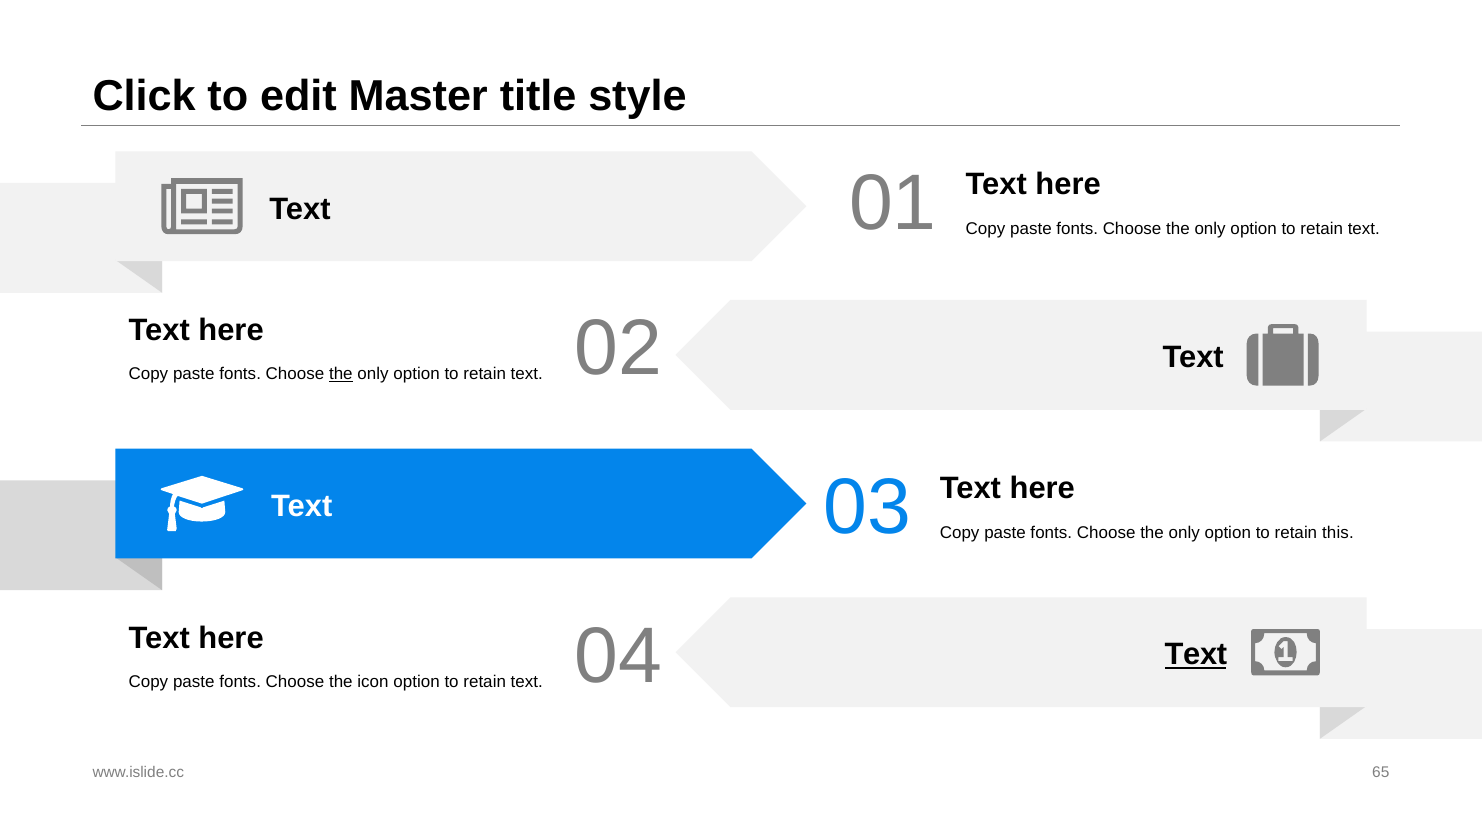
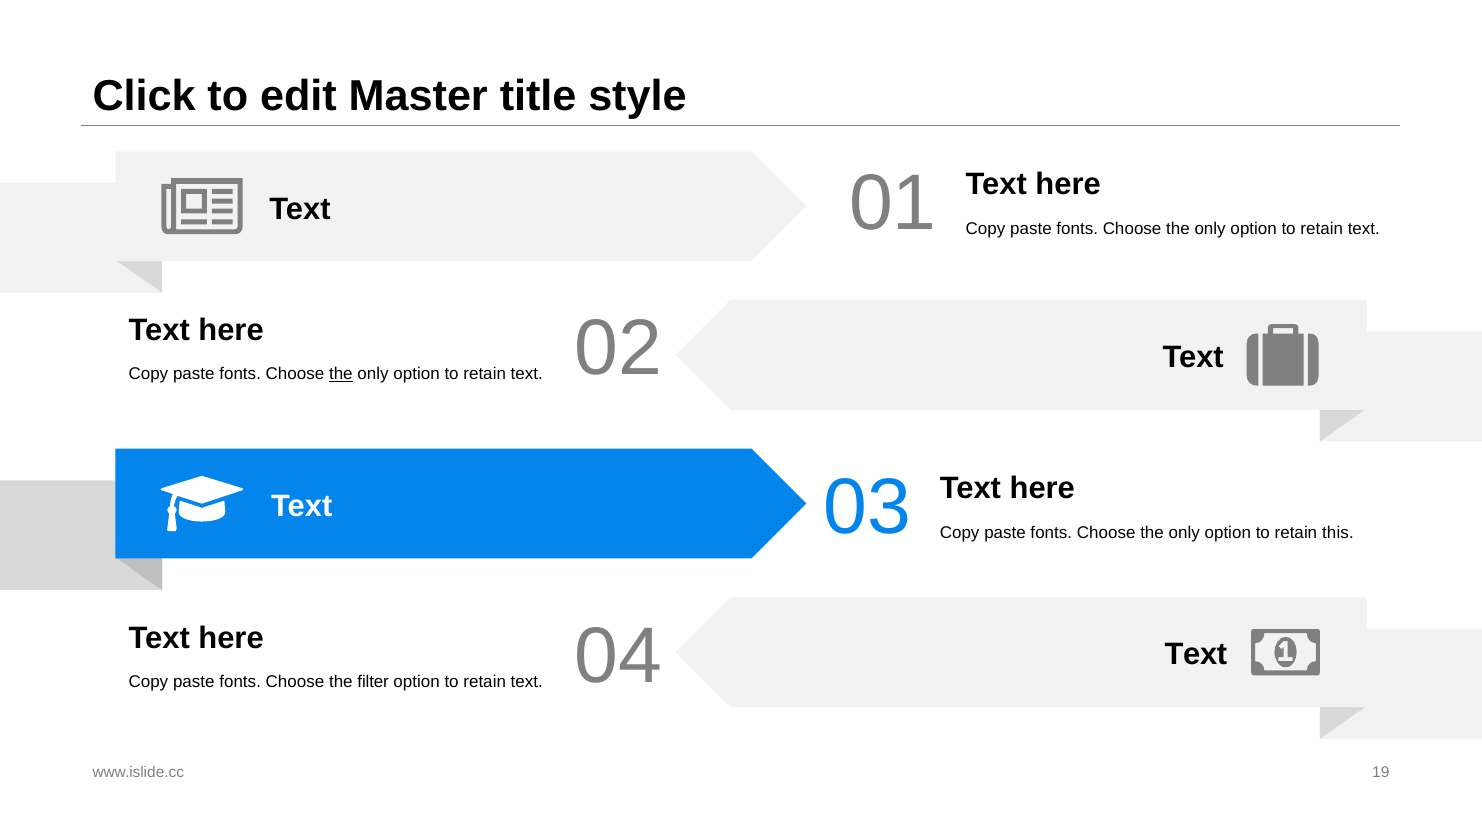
Text at (1196, 654) underline: present -> none
icon: icon -> filter
65: 65 -> 19
